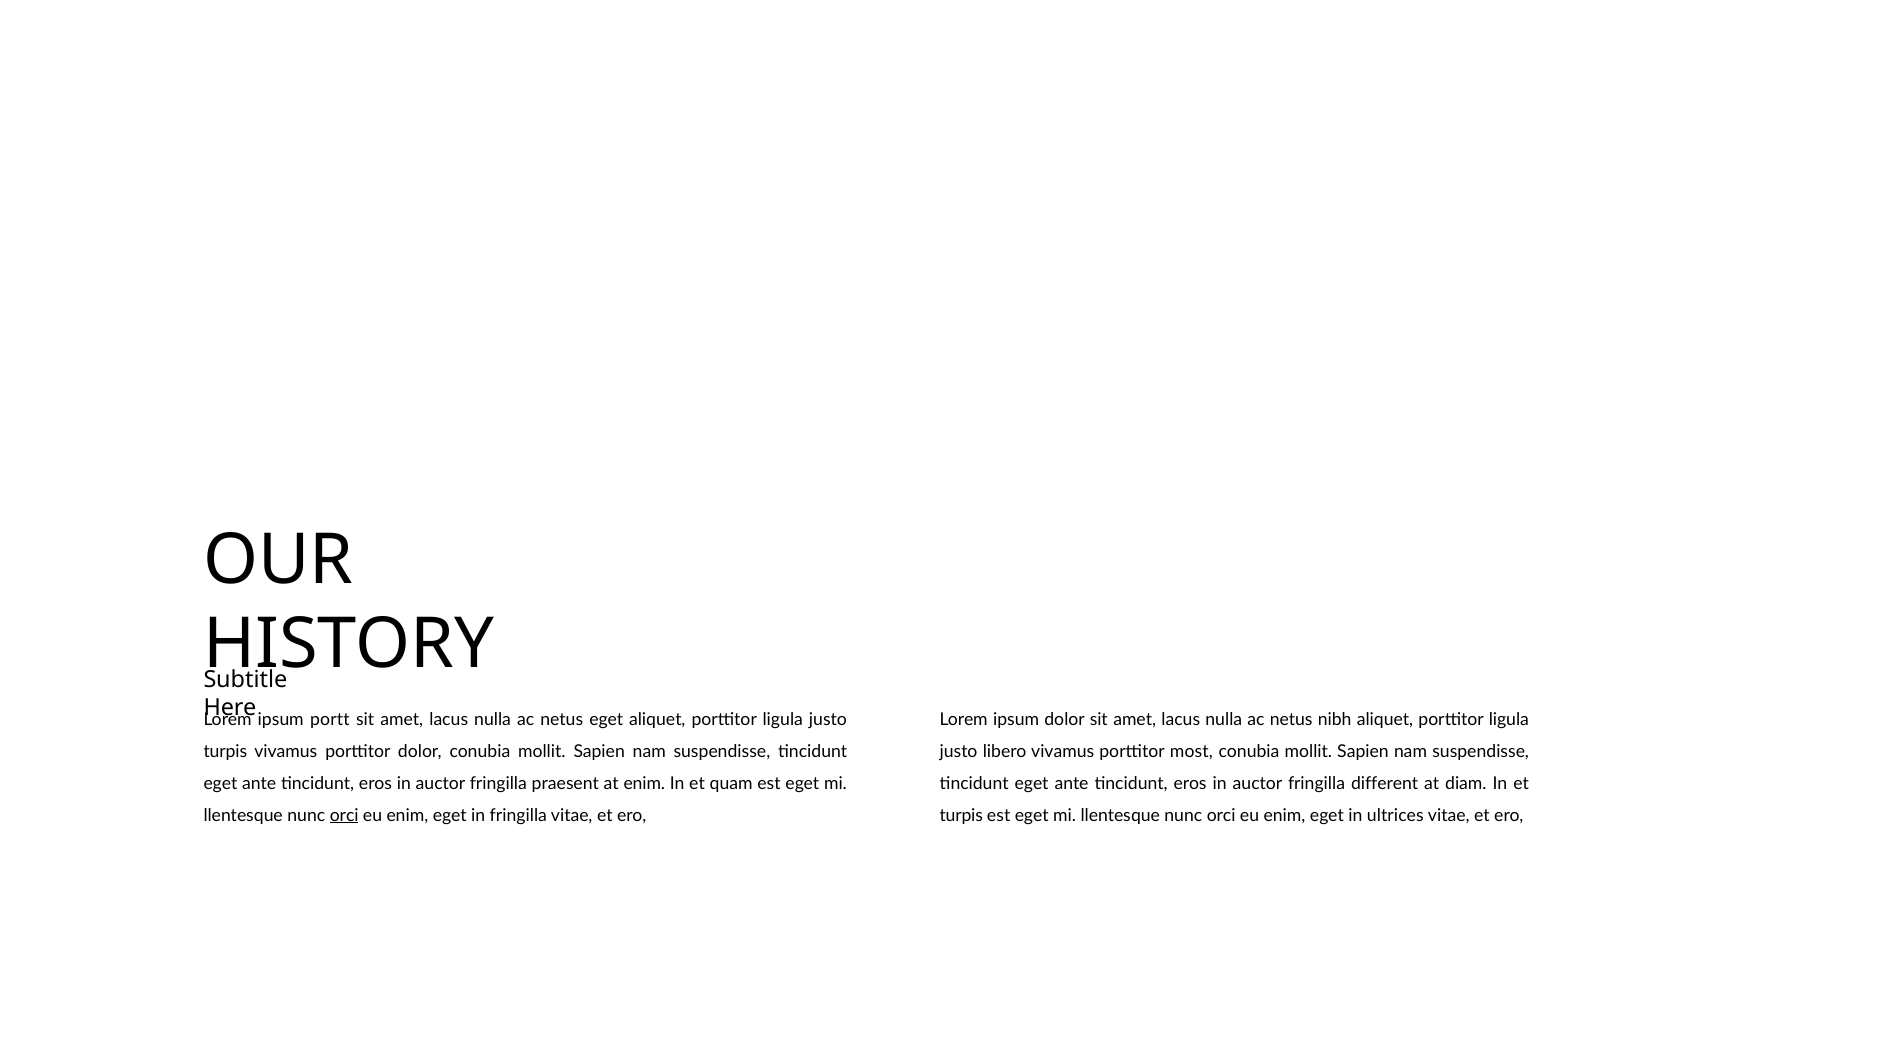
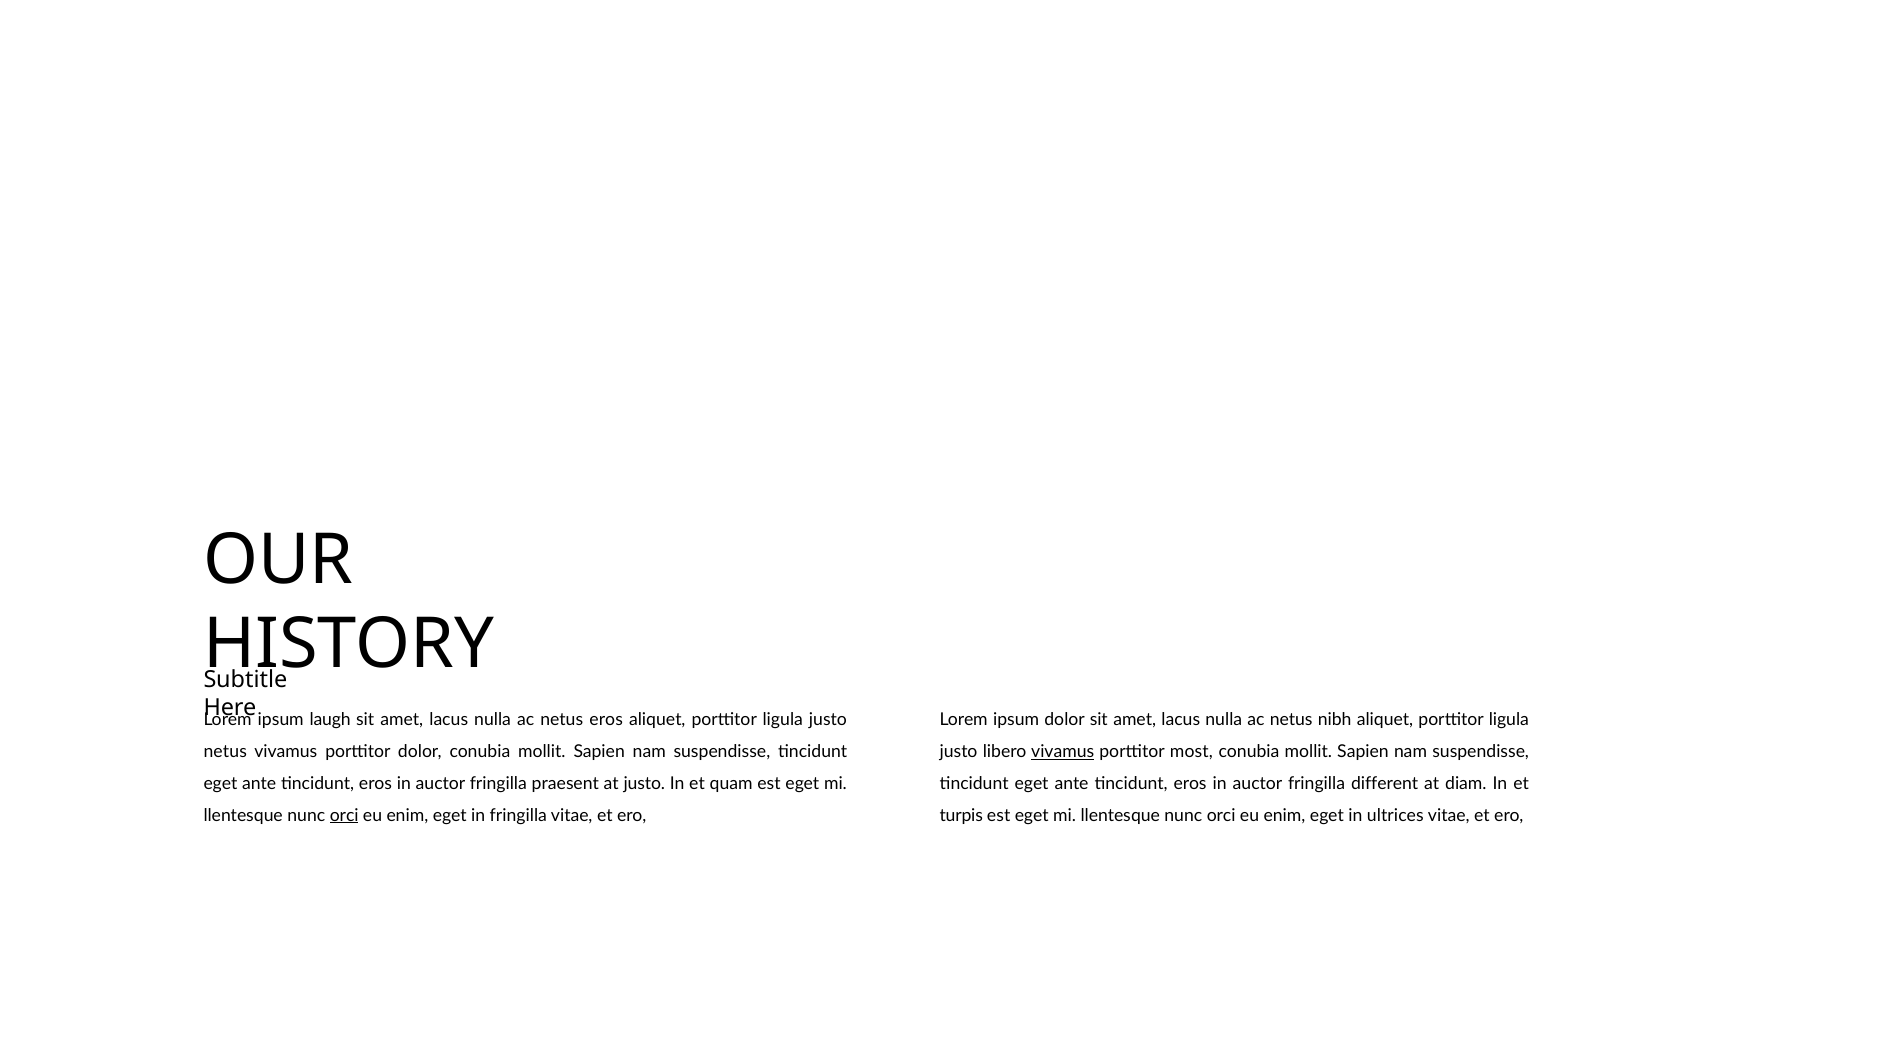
portt: portt -> laugh
netus eget: eget -> eros
turpis at (225, 752): turpis -> netus
vivamus at (1063, 752) underline: none -> present
at enim: enim -> justo
